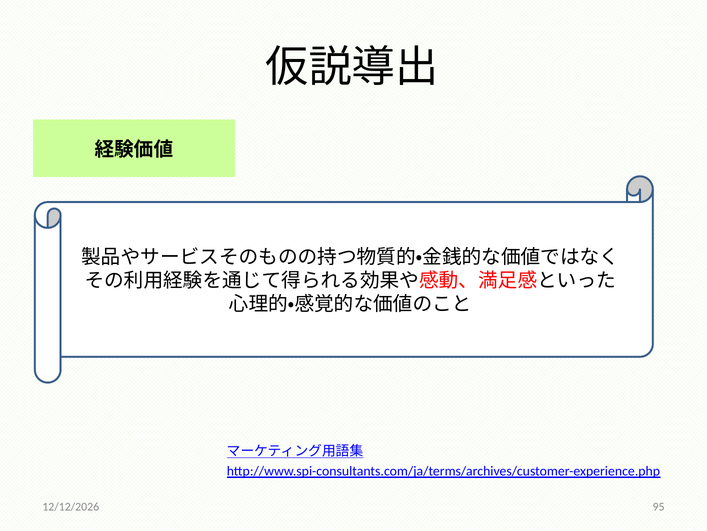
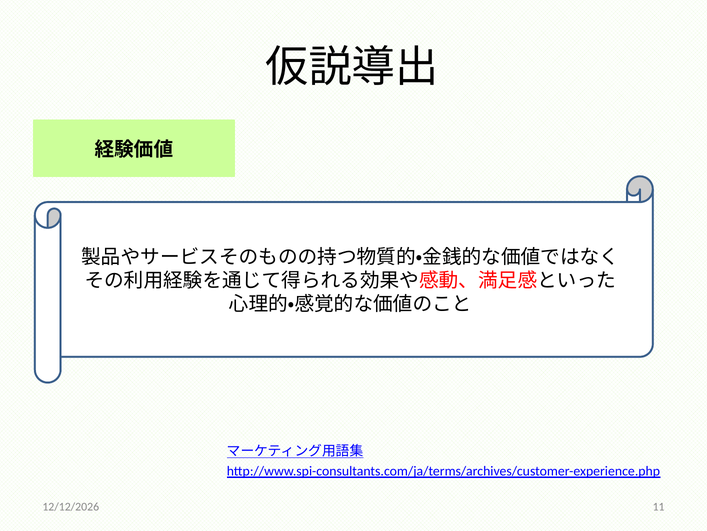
95: 95 -> 11
